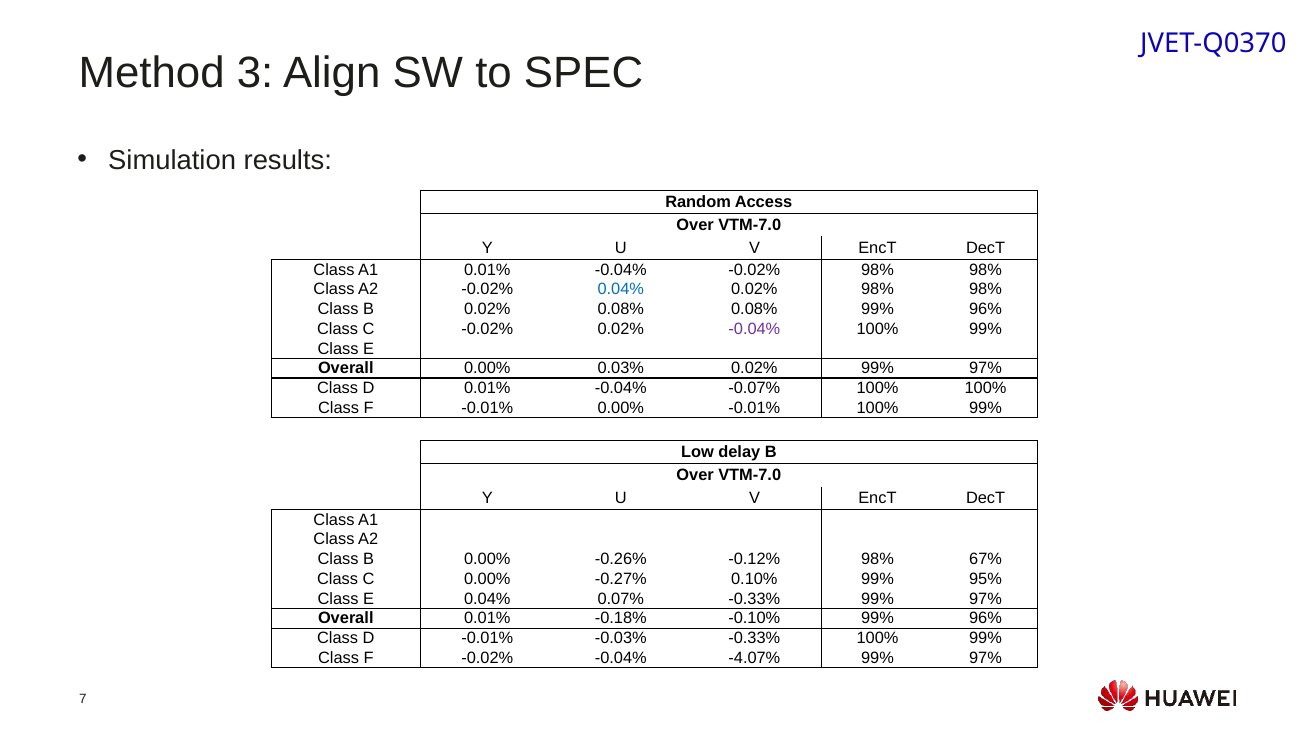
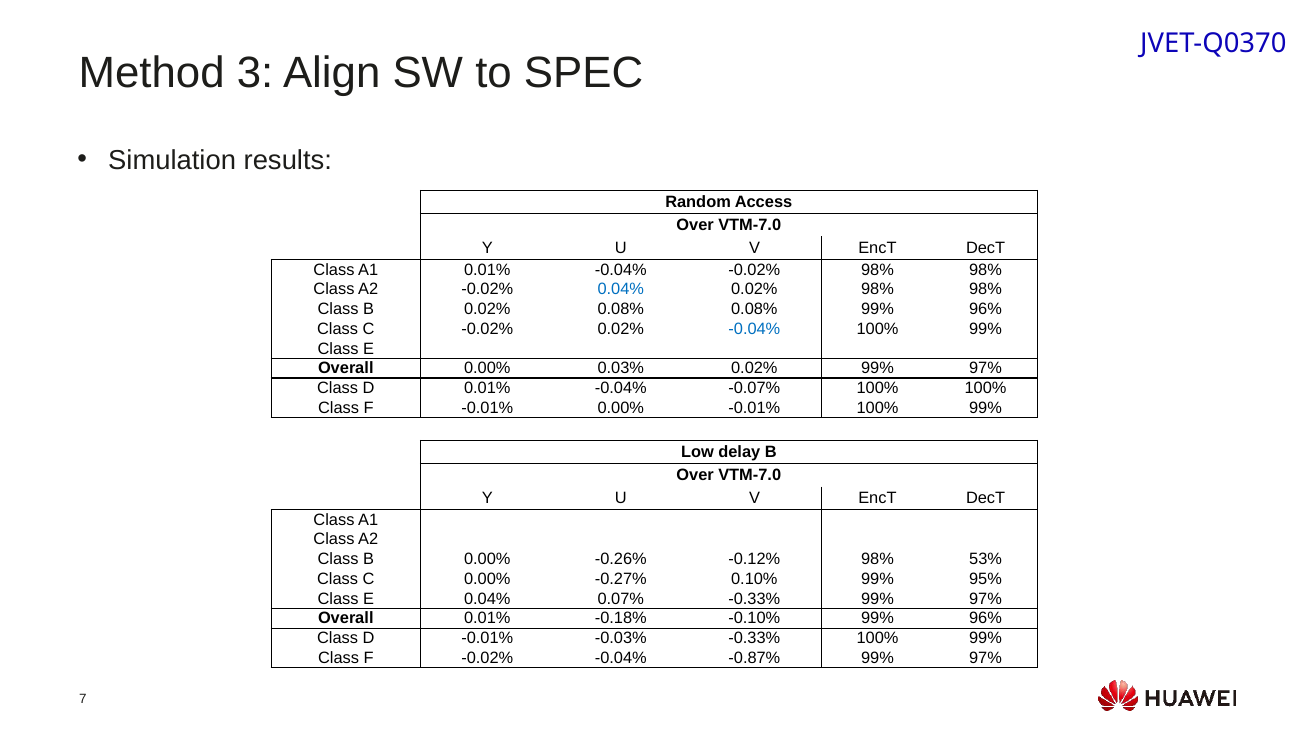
-0.04% at (754, 329) colour: purple -> blue
67%: 67% -> 53%
-4.07%: -4.07% -> -0.87%
